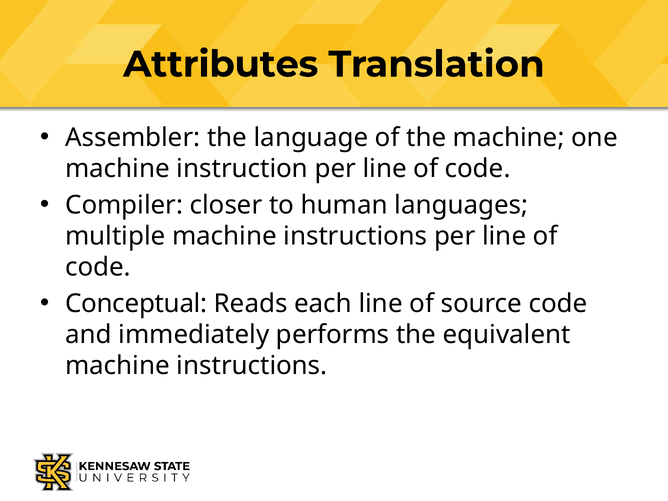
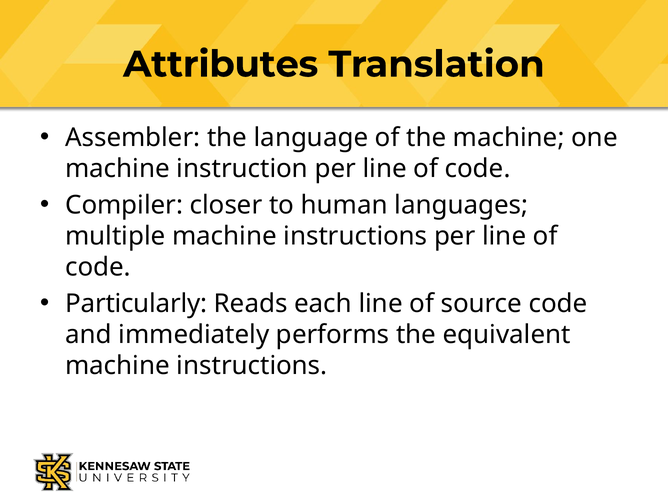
Conceptual: Conceptual -> Particularly
